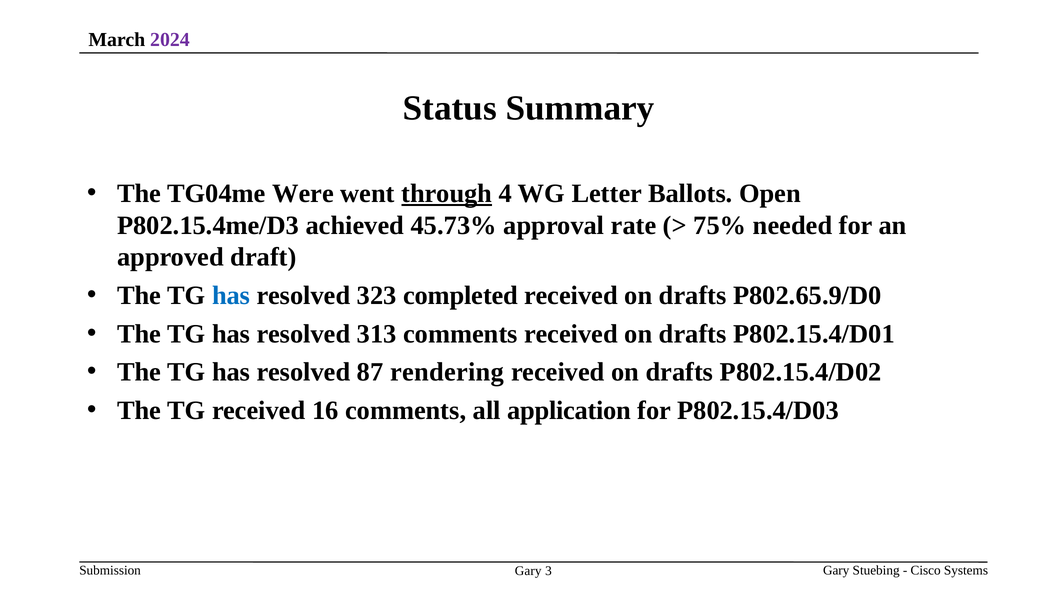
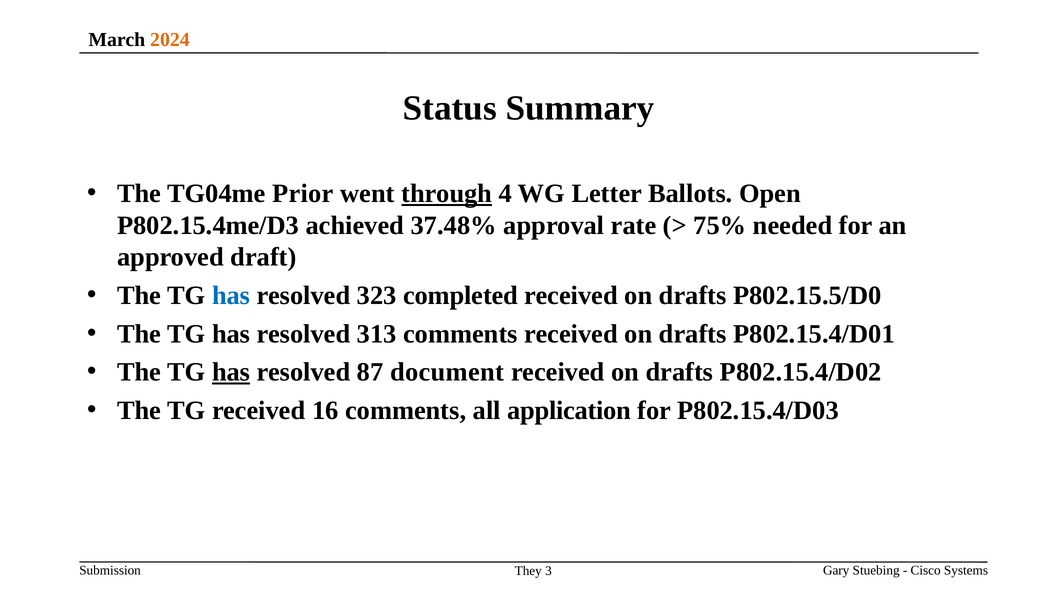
2024 colour: purple -> orange
Were: Were -> Prior
45.73%: 45.73% -> 37.48%
P802.65.9/D0: P802.65.9/D0 -> P802.15.5/D0
has at (231, 372) underline: none -> present
rendering: rendering -> document
Gary at (528, 571): Gary -> They
